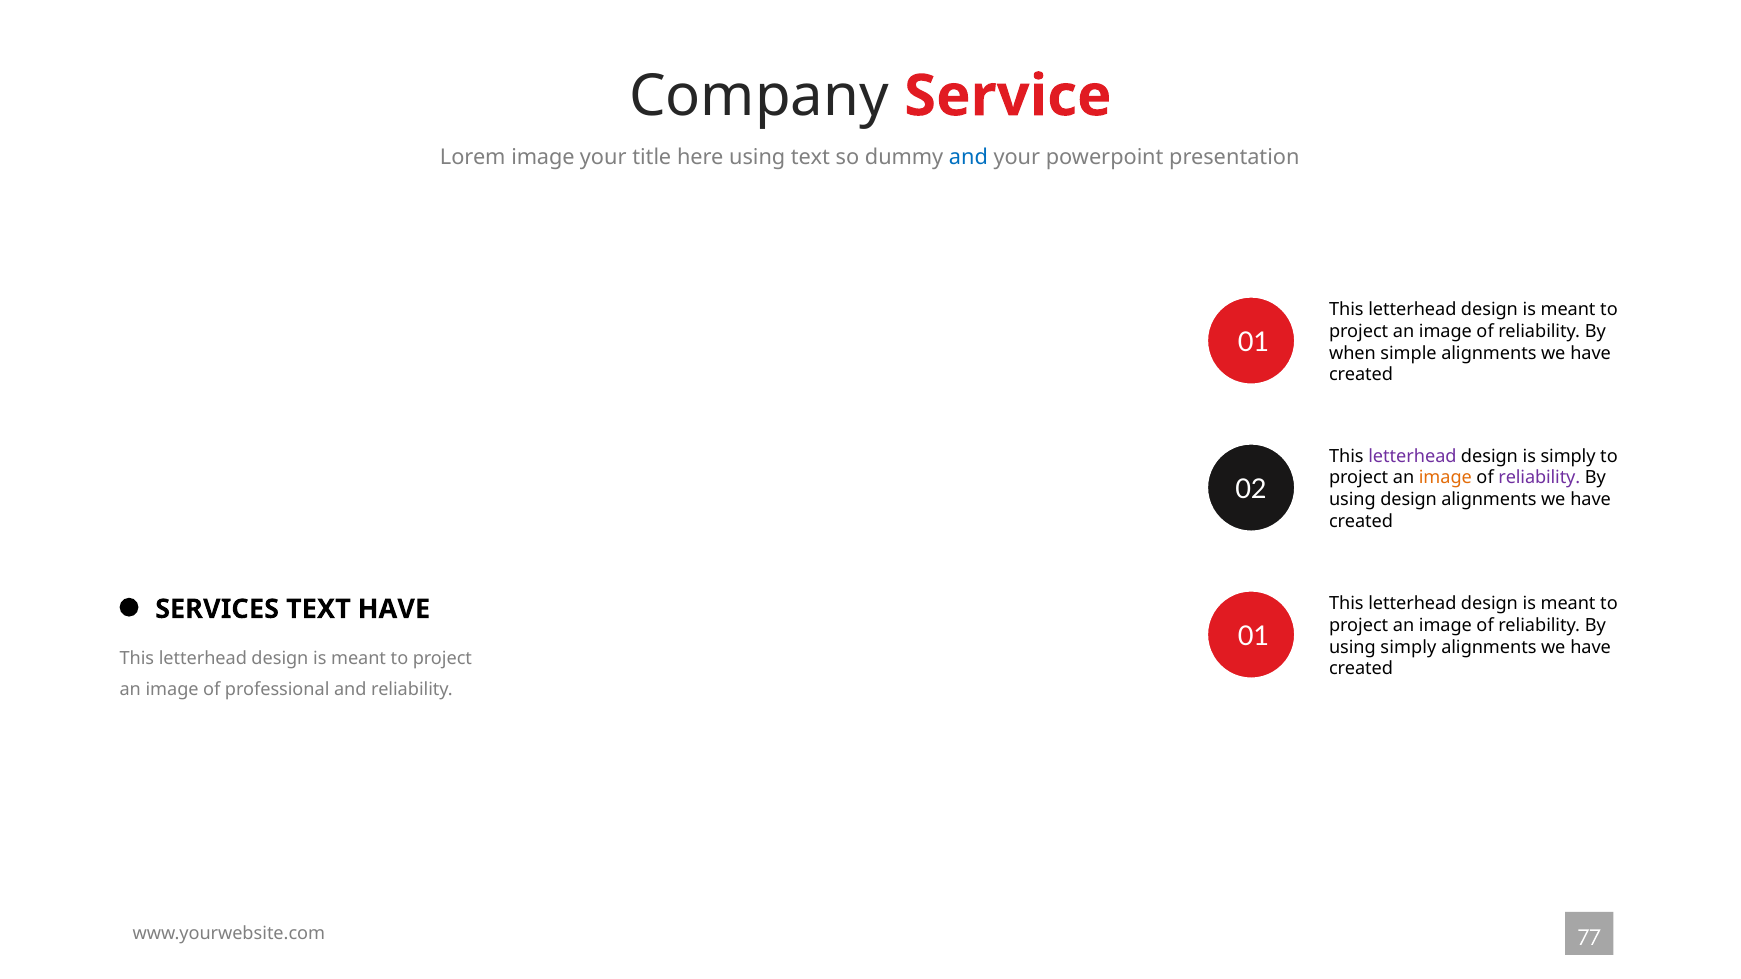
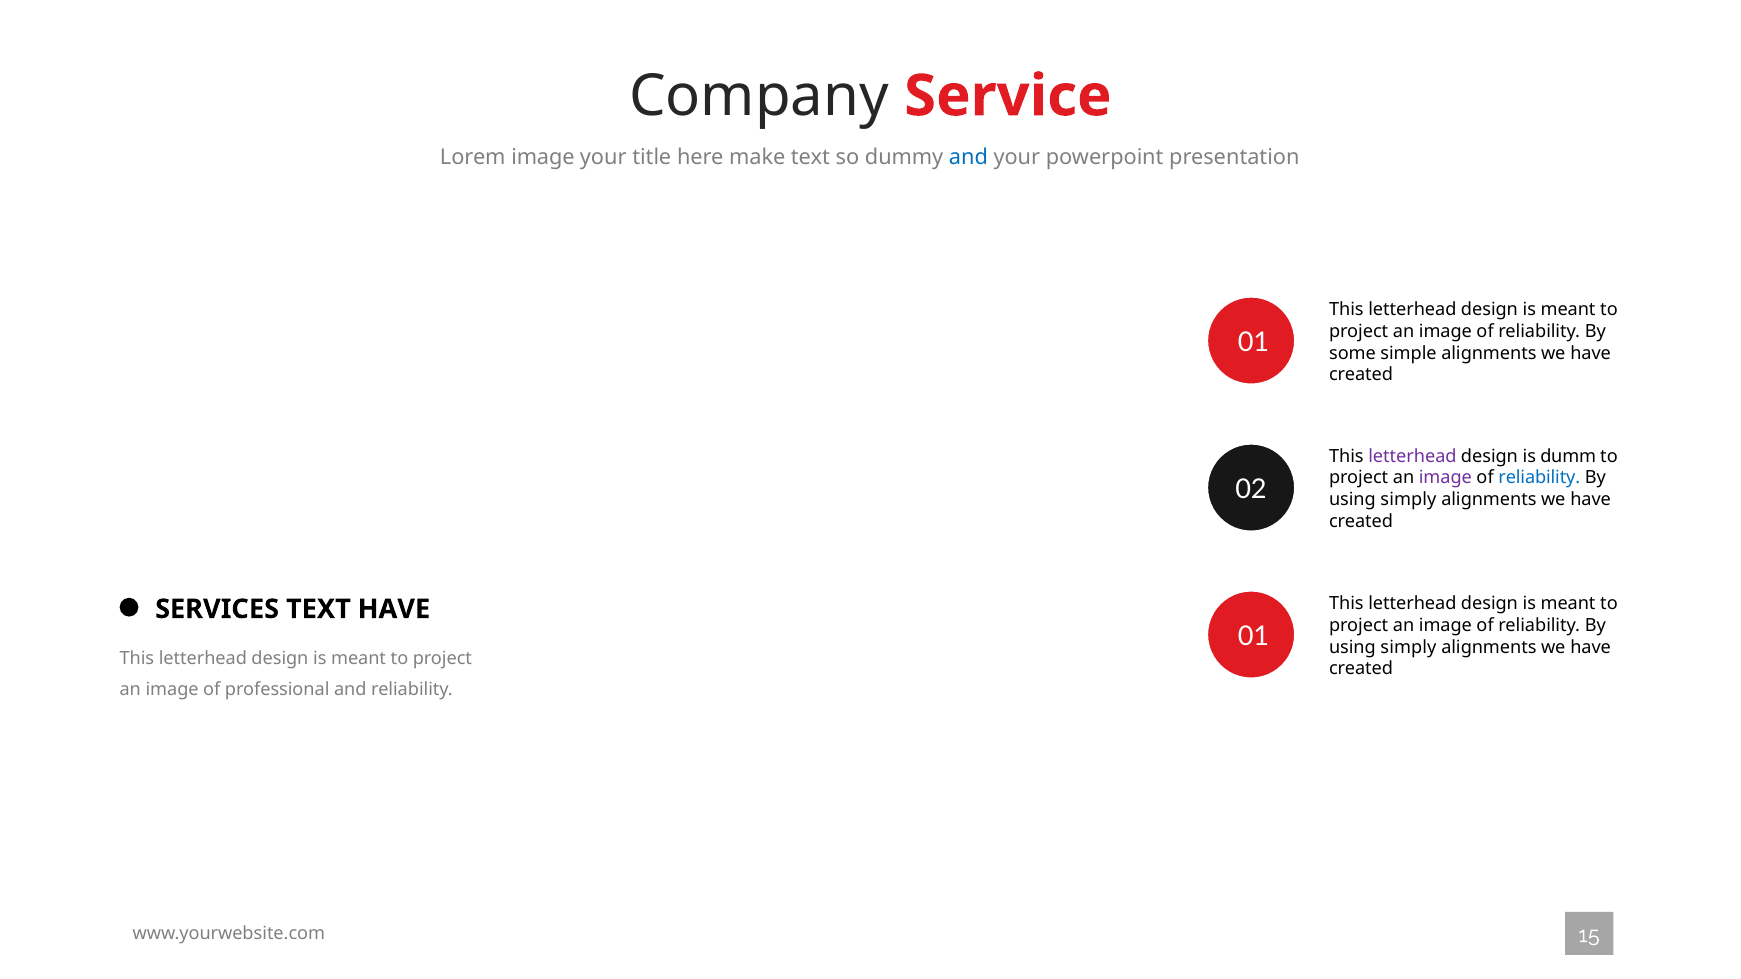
here using: using -> make
when: when -> some
is simply: simply -> dumm
image at (1445, 478) colour: orange -> purple
reliability at (1539, 478) colour: purple -> blue
design at (1409, 500): design -> simply
77: 77 -> 15
